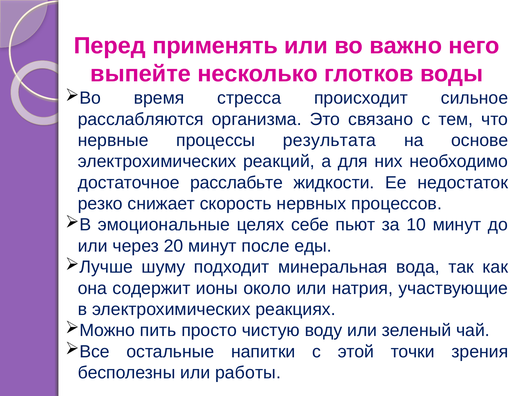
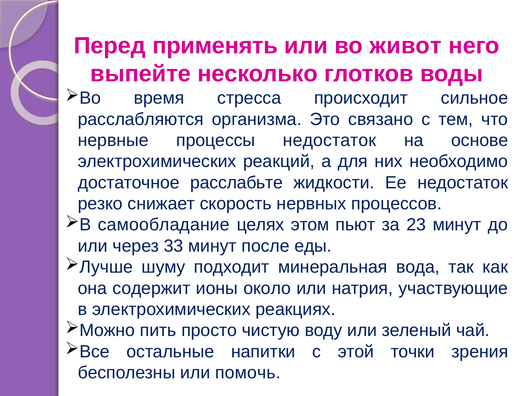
важно: важно -> живот
процессы результата: результата -> недостаток
эмоциональные: эмоциональные -> самообладание
себе: себе -> этом
10: 10 -> 23
20: 20 -> 33
работы: работы -> помочь
